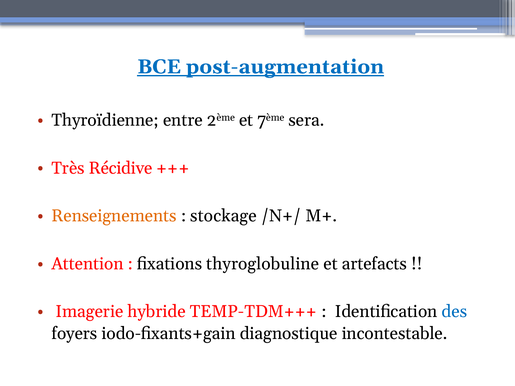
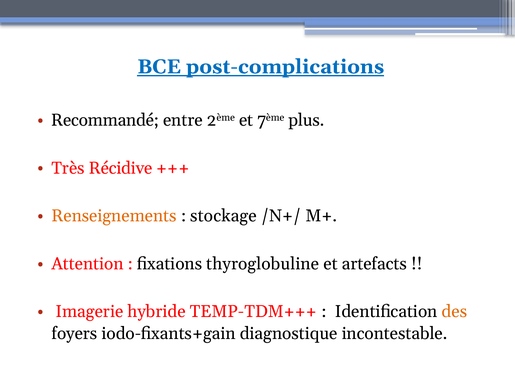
post-augmentation: post-augmentation -> post-complications
Thyroïdienne: Thyroïdienne -> Recommandé
sera: sera -> plus
des colour: blue -> orange
